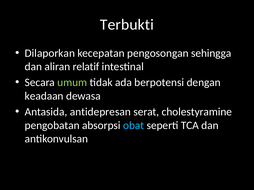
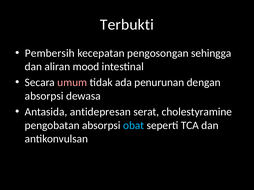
Dilaporkan: Dilaporkan -> Pembersih
relatif: relatif -> mood
umum colour: light green -> pink
berpotensi: berpotensi -> penurunan
keadaan at (44, 96): keadaan -> absorpsi
